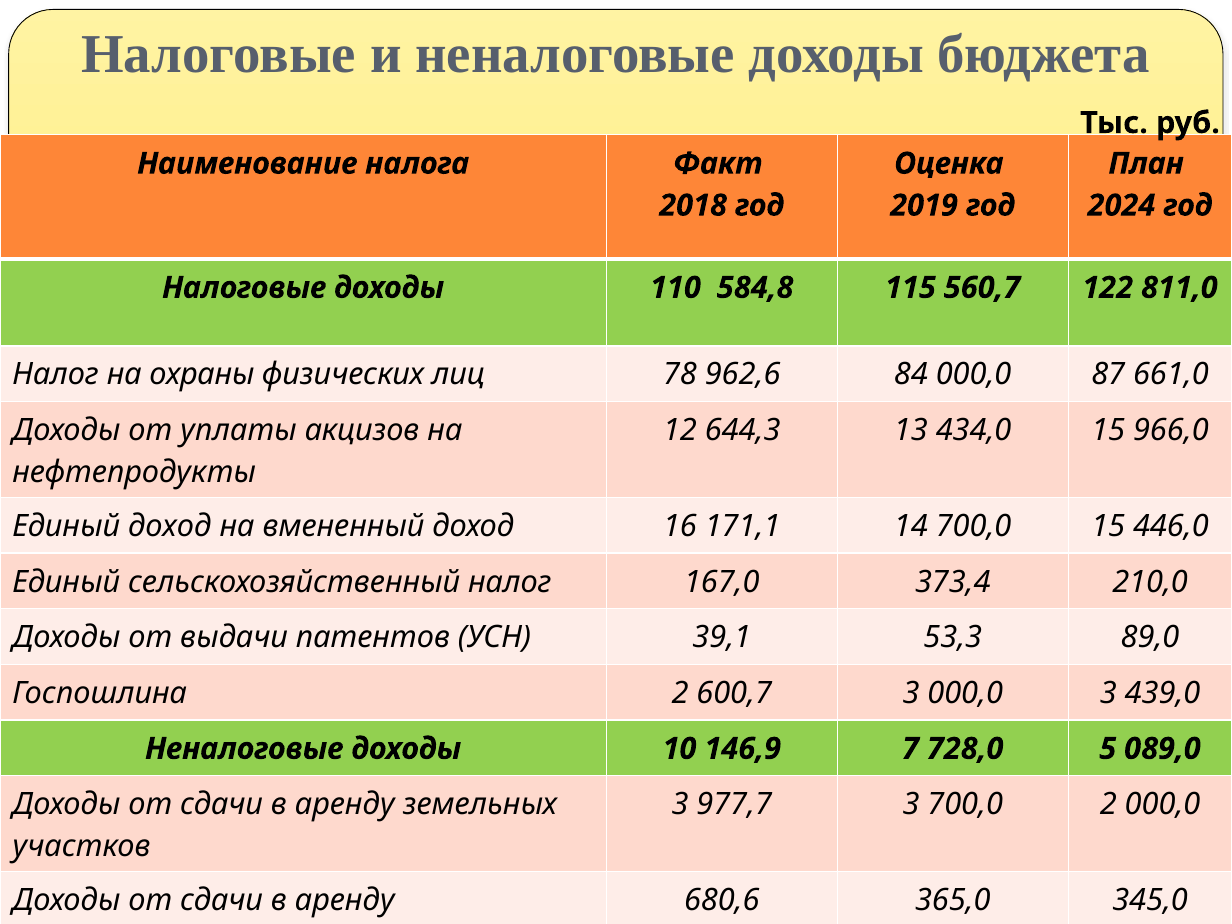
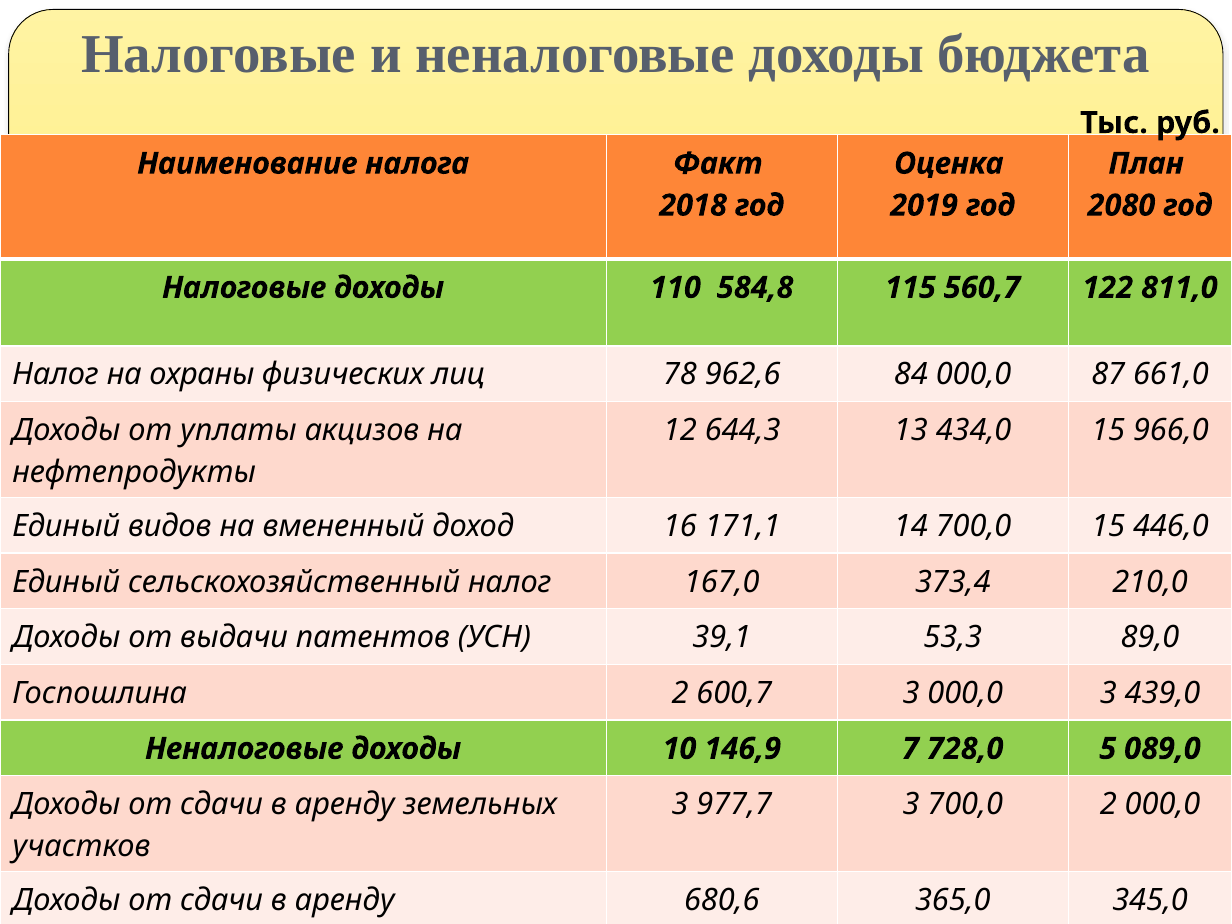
2024: 2024 -> 2080
Единый доход: доход -> видов
